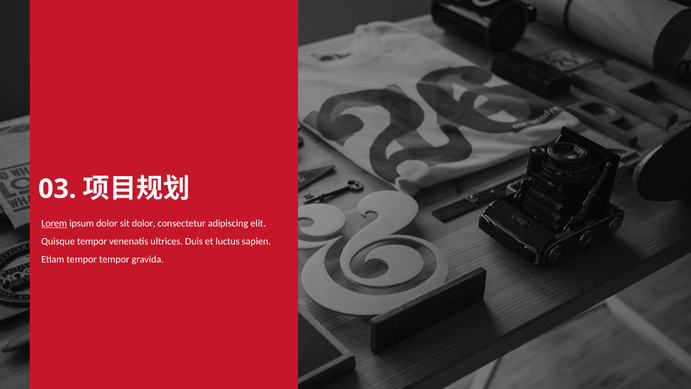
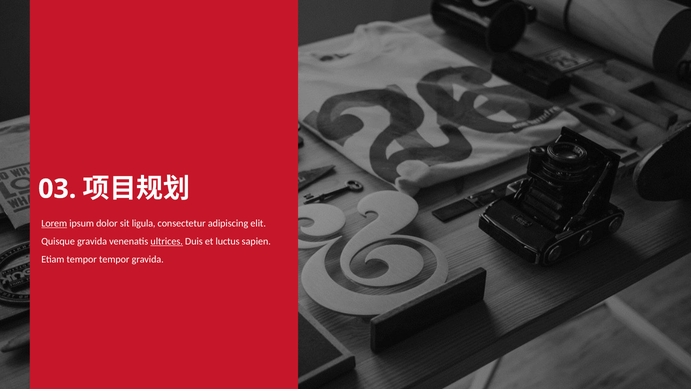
sit dolor: dolor -> ligula
Quisque tempor: tempor -> gravida
ultrices underline: none -> present
